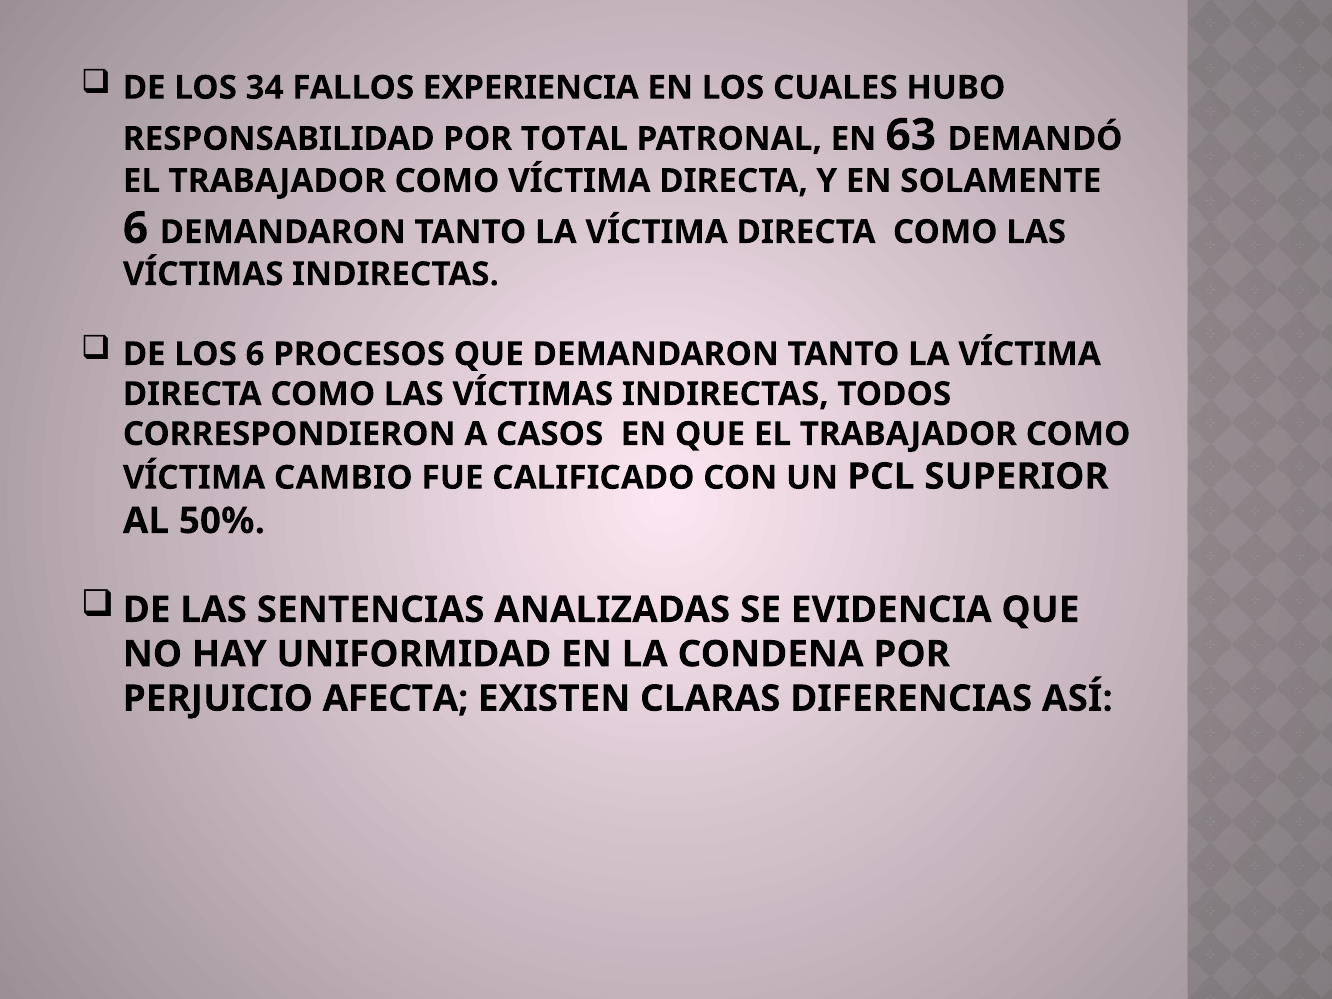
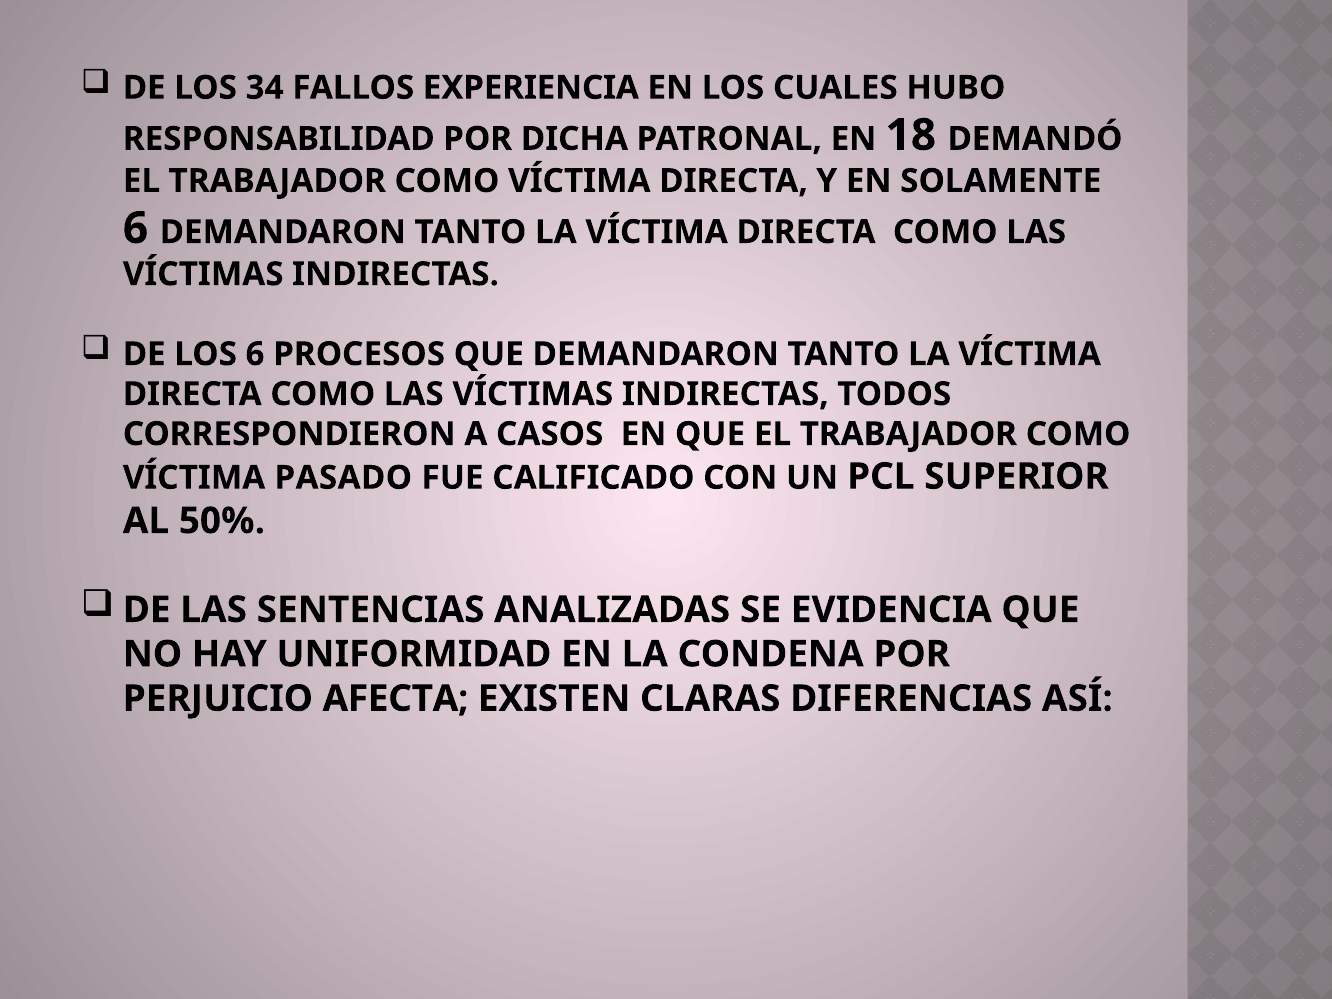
TOTAL: TOTAL -> DICHA
63: 63 -> 18
CAMBIO: CAMBIO -> PASADO
